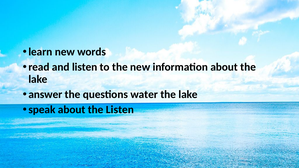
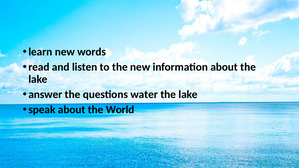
the Listen: Listen -> World
